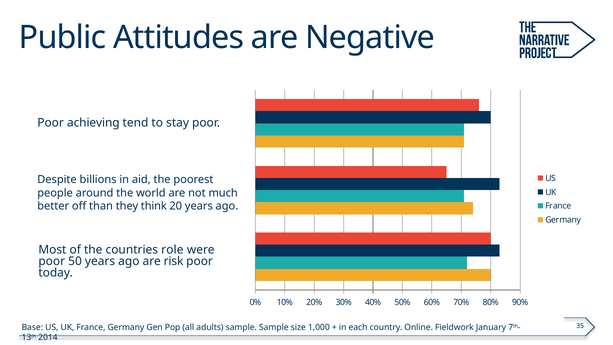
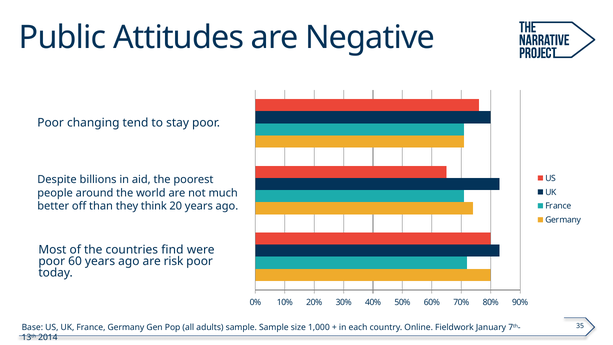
achieving: achieving -> changing
role: role -> find
50: 50 -> 60
